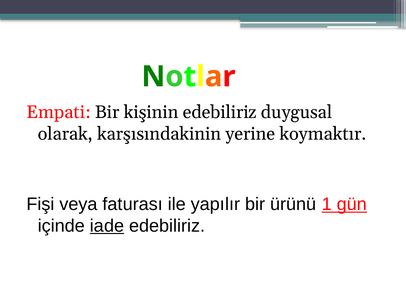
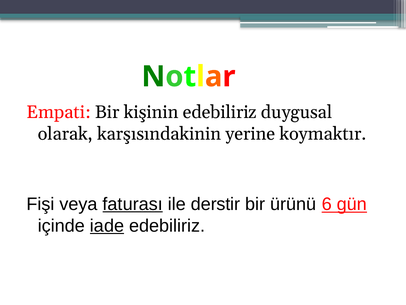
faturası underline: none -> present
yapılır: yapılır -> derstir
1: 1 -> 6
